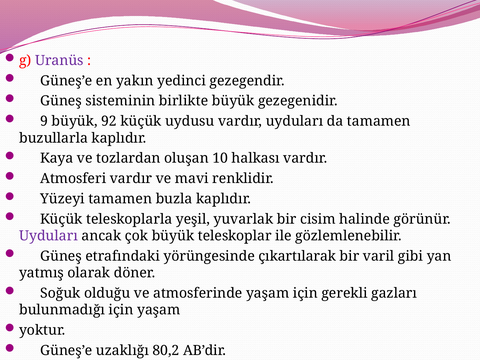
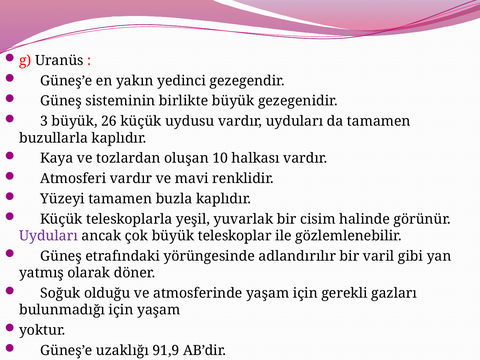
Uranüs colour: purple -> black
9: 9 -> 3
92: 92 -> 26
çıkartılarak: çıkartılarak -> adlandırılır
80,2: 80,2 -> 91,9
